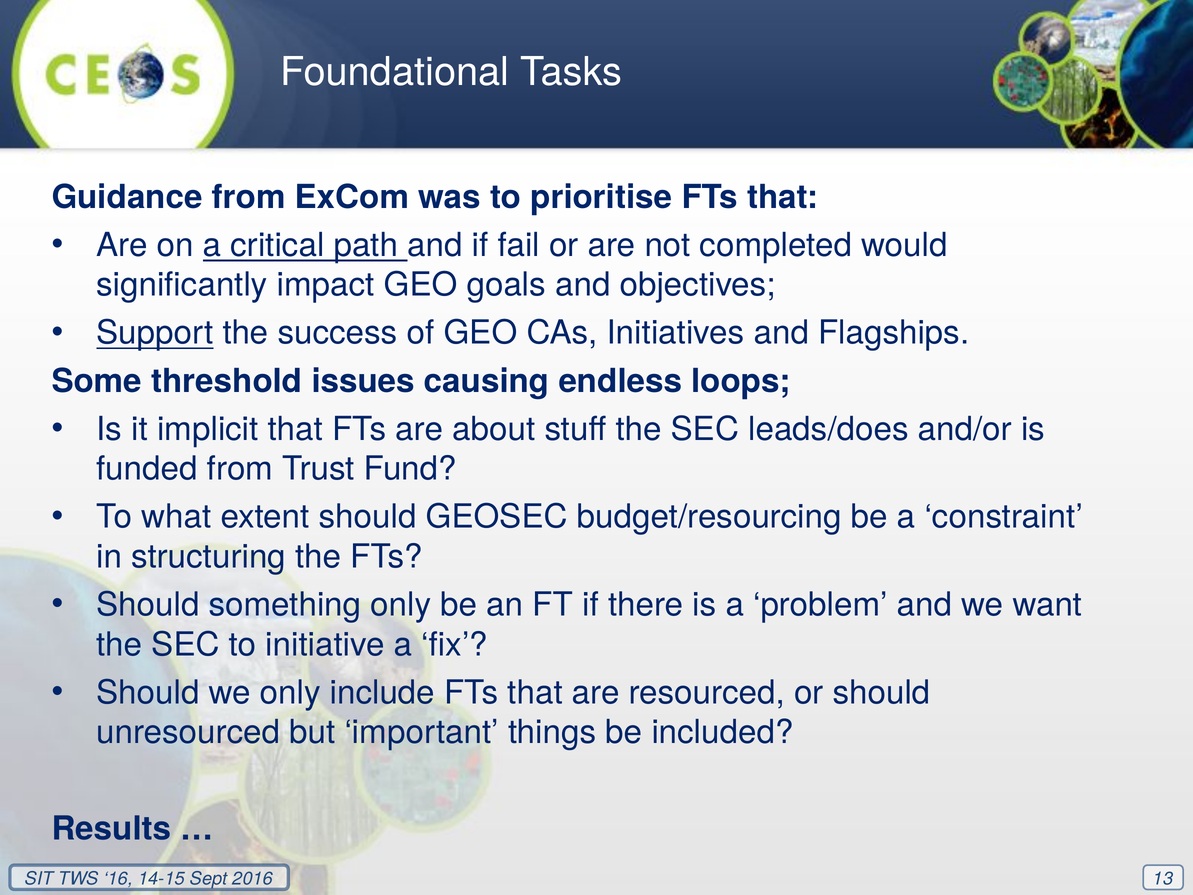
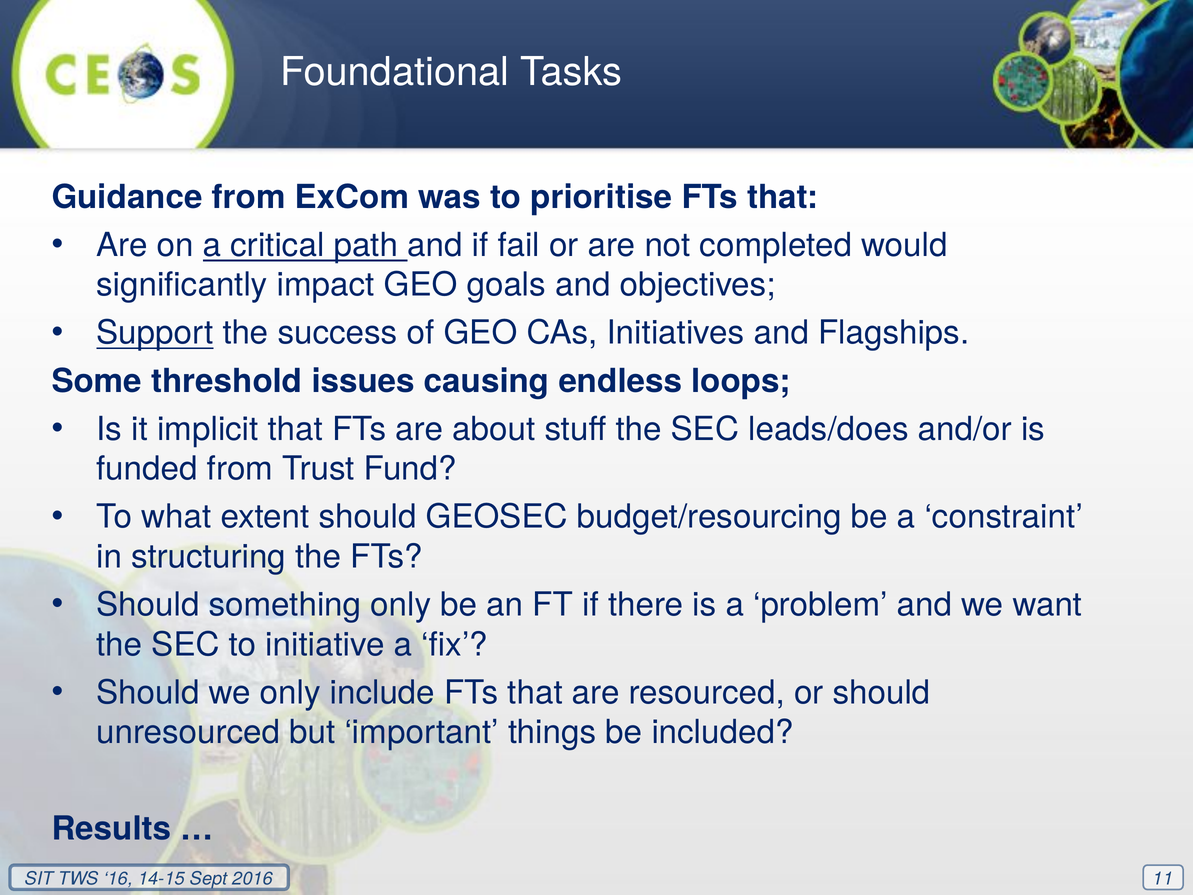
13: 13 -> 11
